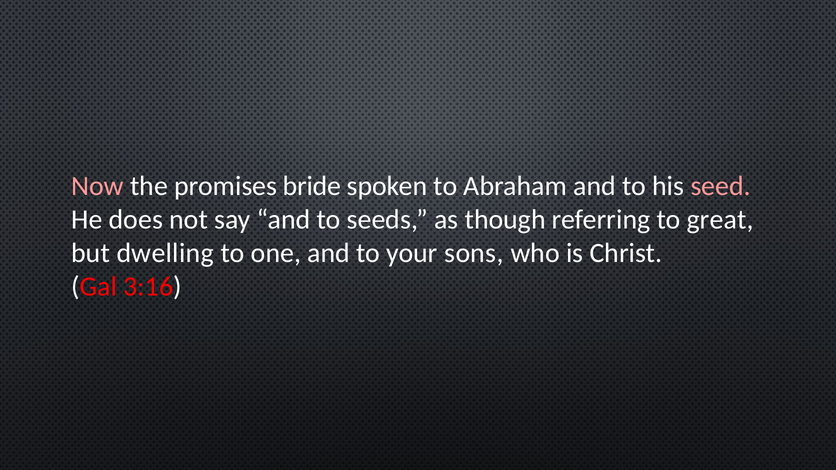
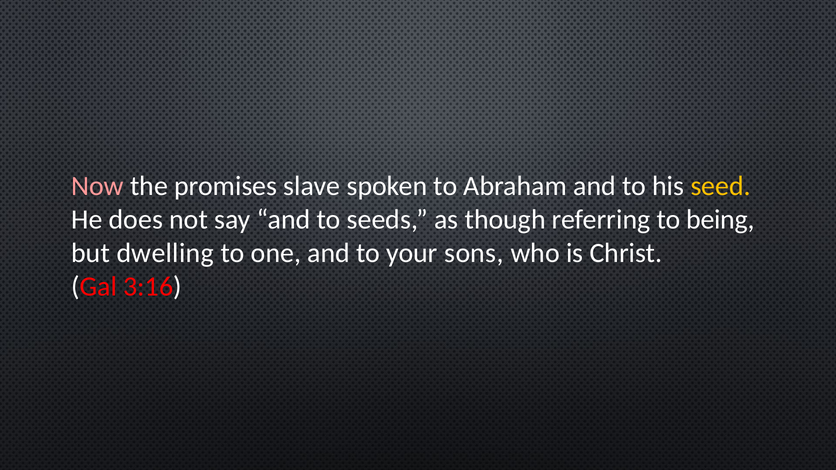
bride: bride -> slave
seed colour: pink -> yellow
great: great -> being
